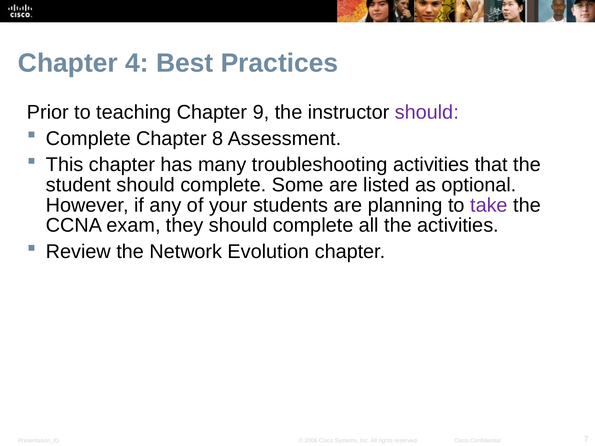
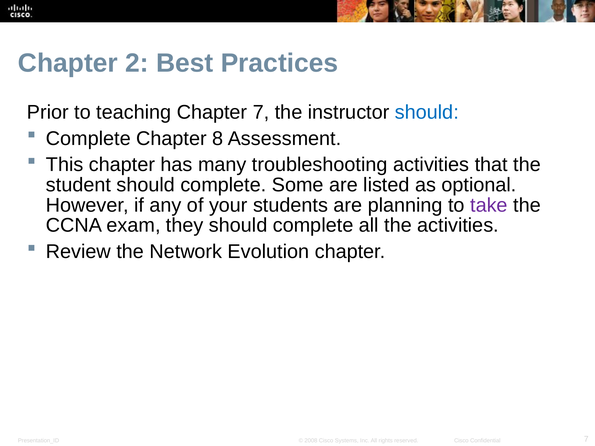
4: 4 -> 2
Chapter 9: 9 -> 7
should at (427, 112) colour: purple -> blue
